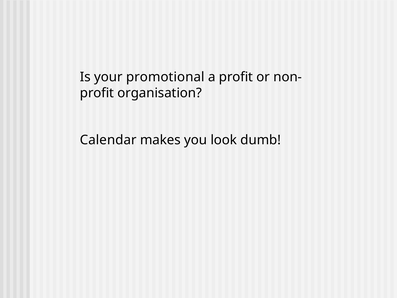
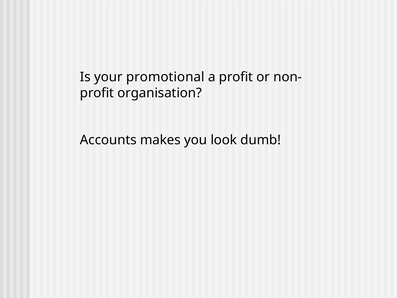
Calendar: Calendar -> Accounts
